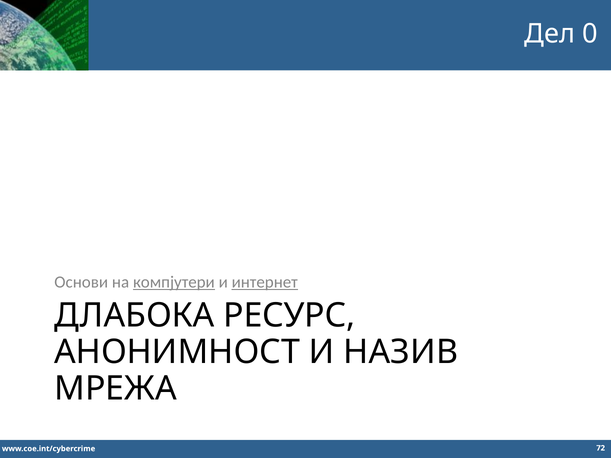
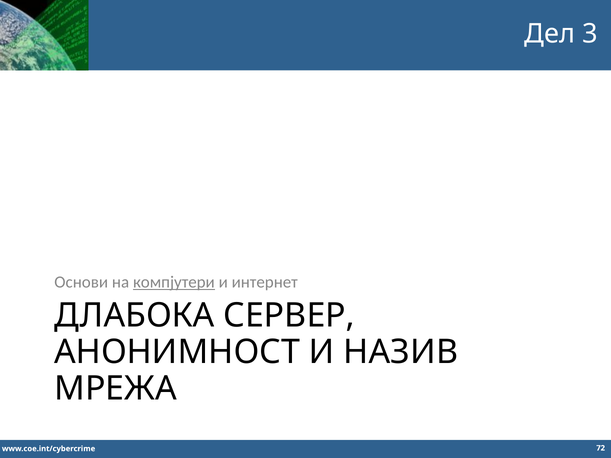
0: 0 -> 3
интернет underline: present -> none
РЕСУРС: РЕСУРС -> СЕРВЕР
